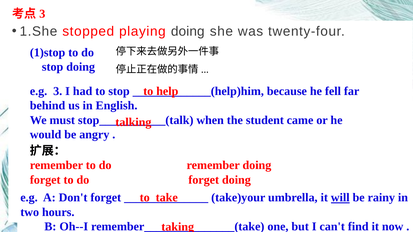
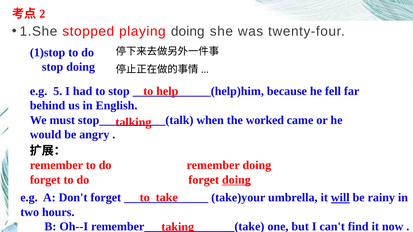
3 at (42, 14): 3 -> 2
e.g 3: 3 -> 5
student: student -> worked
doing at (236, 180) underline: none -> present
